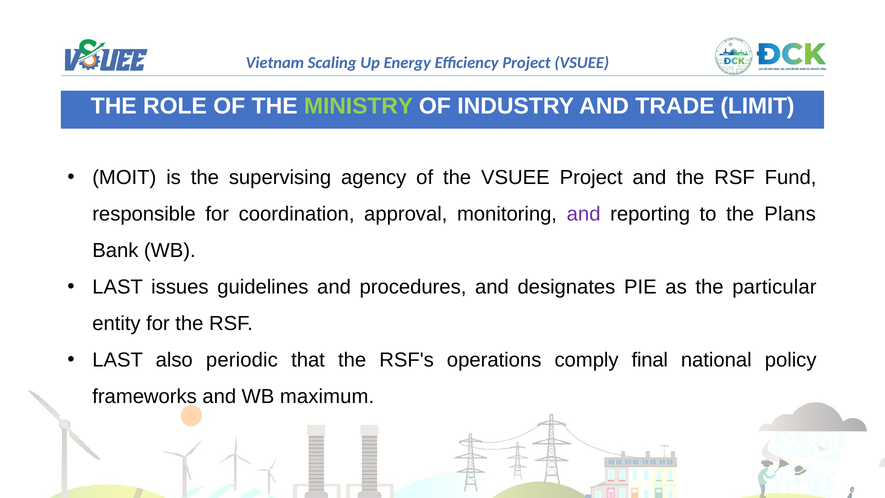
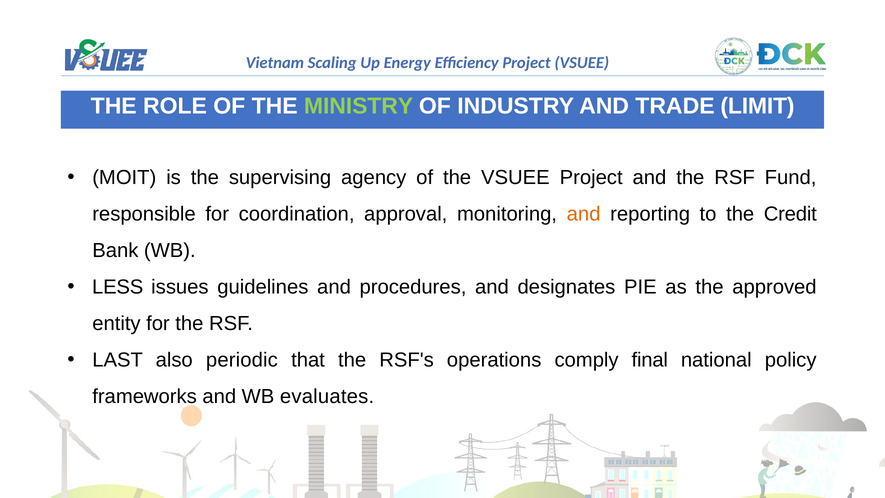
and at (584, 214) colour: purple -> orange
Plans: Plans -> Credit
LAST at (118, 287): LAST -> LESS
particular: particular -> approved
maximum: maximum -> evaluates
